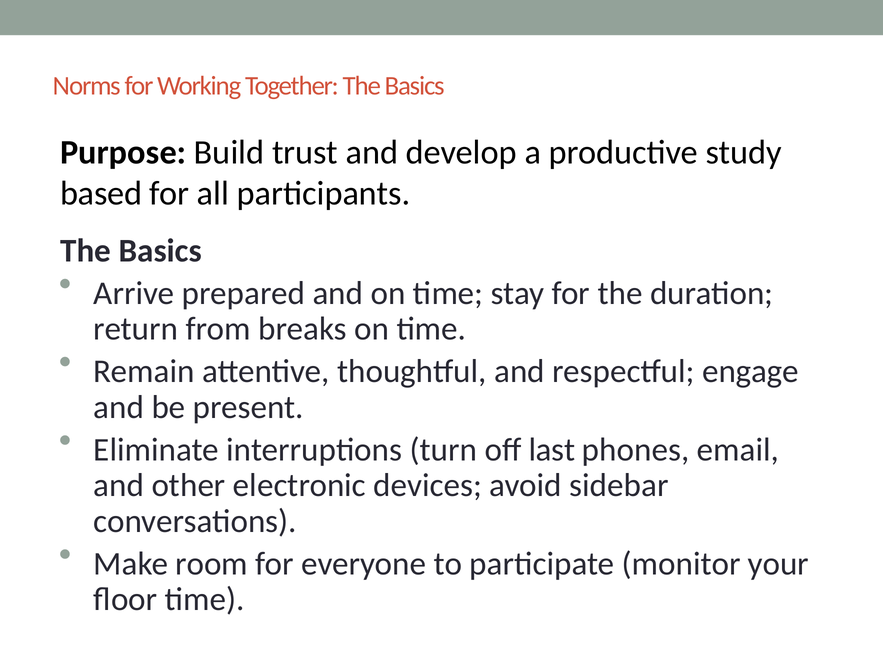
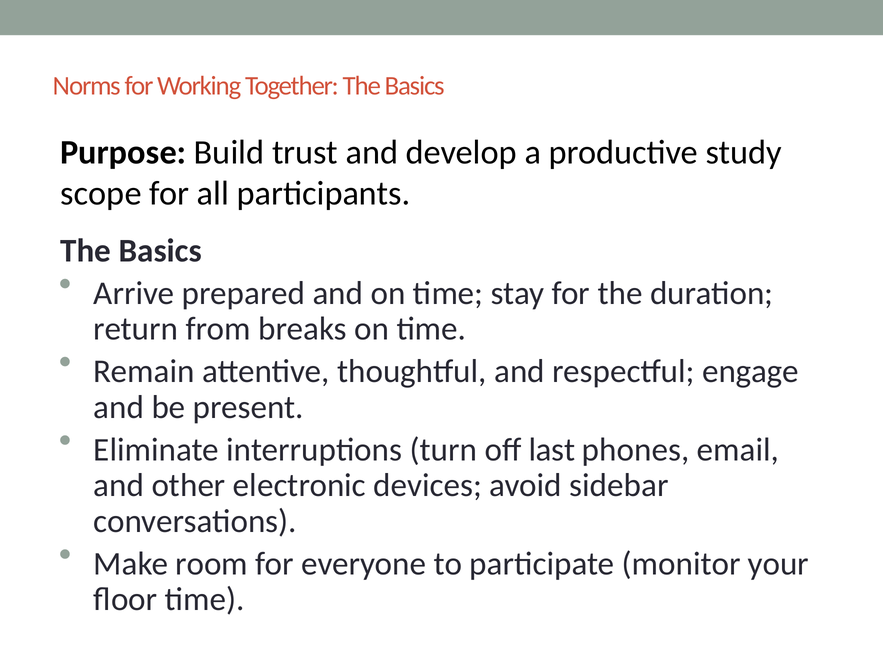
based: based -> scope
